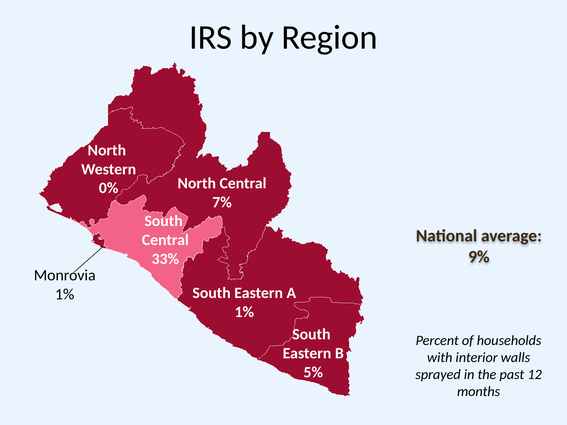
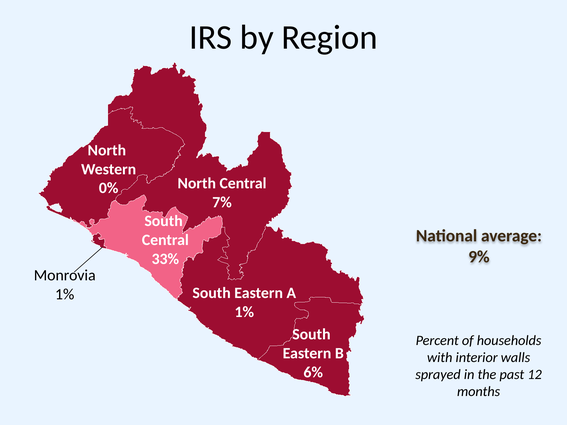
5%: 5% -> 6%
